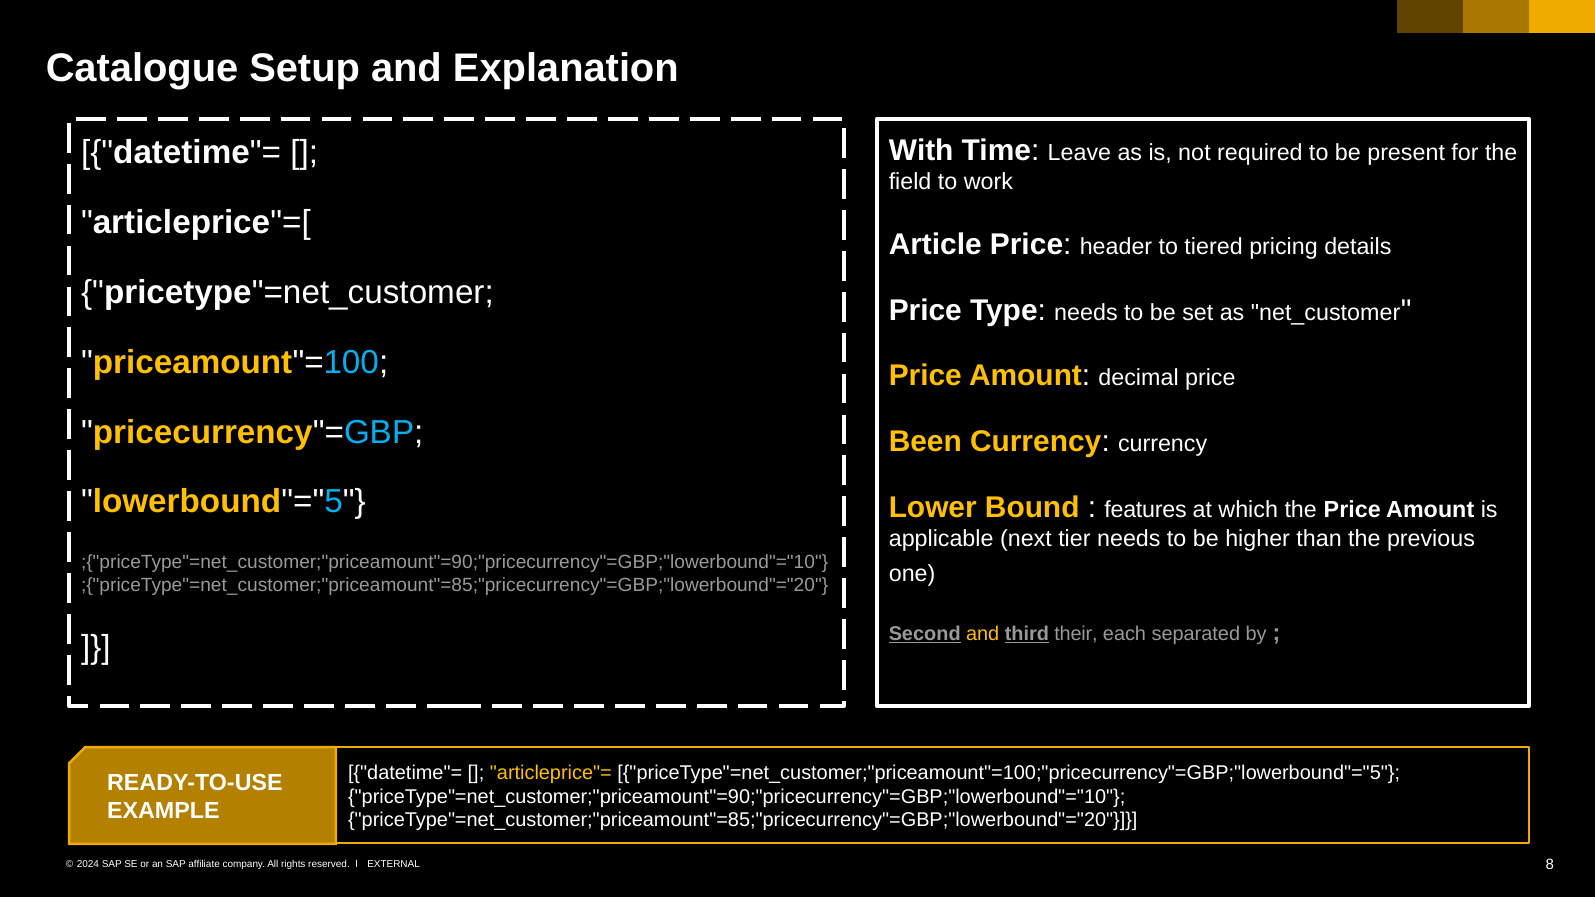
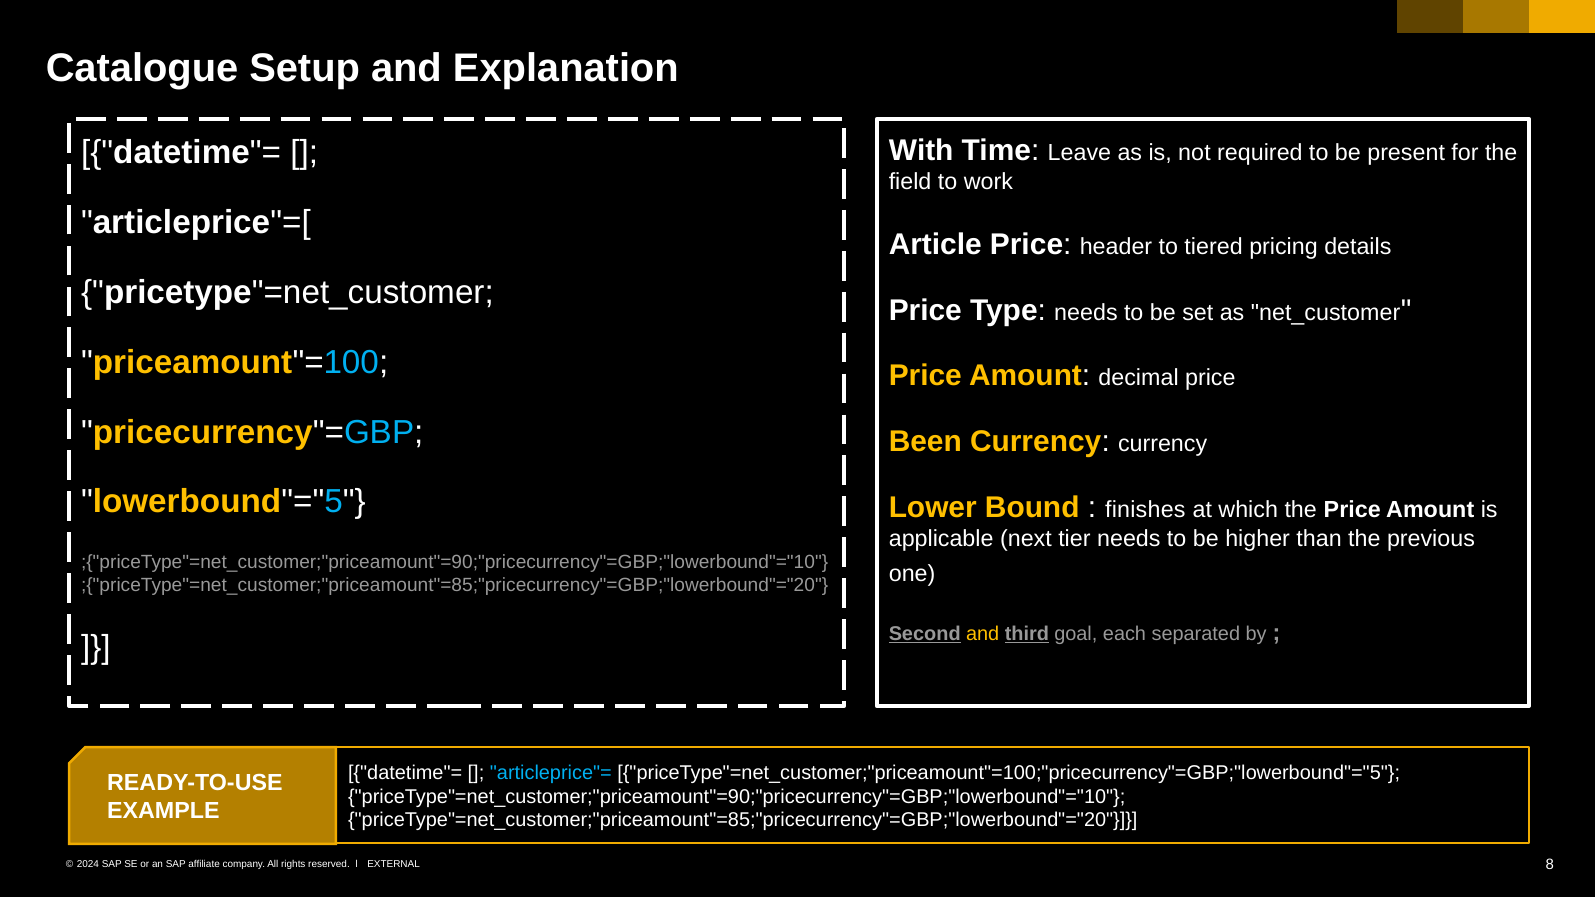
features: features -> finishes
their: their -> goal
articleprice"= colour: yellow -> light blue
